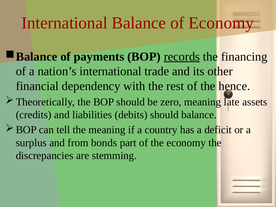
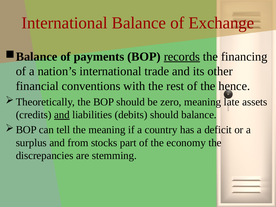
of Economy: Economy -> Exchange
dependency: dependency -> conventions
and at (62, 115) underline: none -> present
bonds: bonds -> stocks
